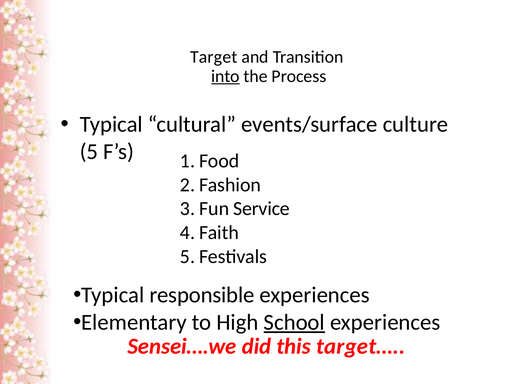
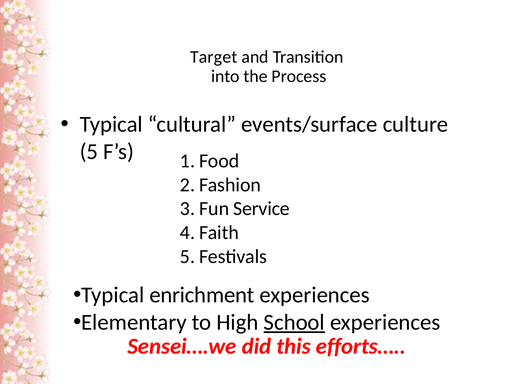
into underline: present -> none
responsible: responsible -> enrichment
target…: target… -> efforts…
